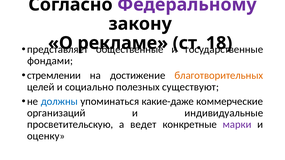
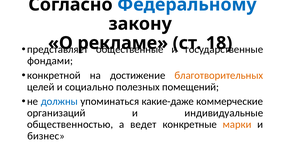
Федеральному colour: purple -> blue
стремлении: стремлении -> конкретной
существуют: существуют -> помещений
просветительскую: просветительскую -> общественностью
марки colour: purple -> orange
оценку: оценку -> бизнес
